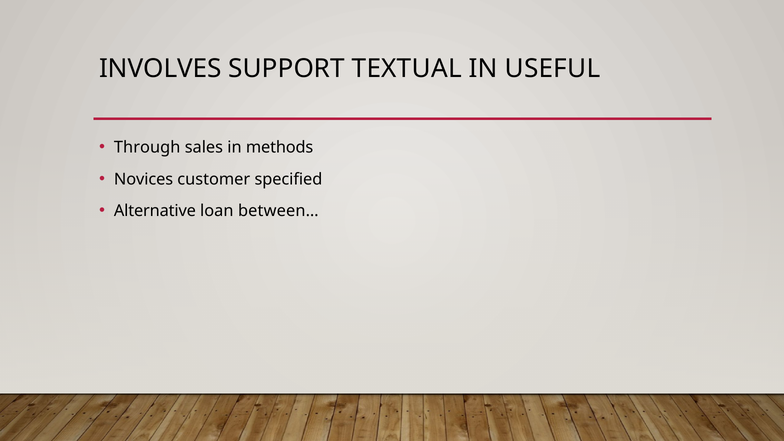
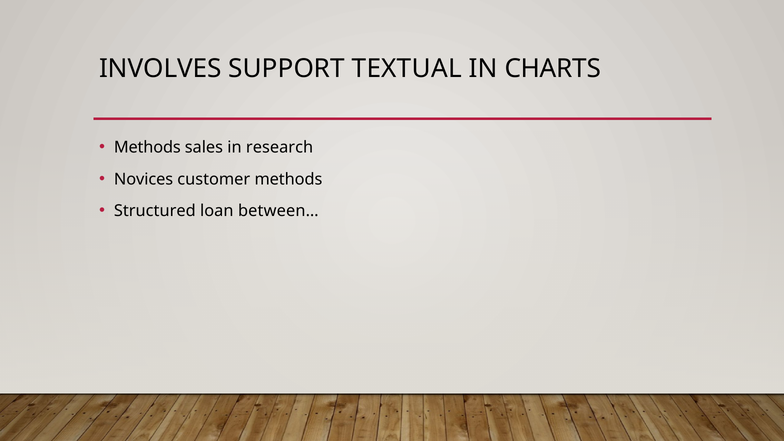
USEFUL: USEFUL -> CHARTS
Through at (147, 147): Through -> Methods
methods: methods -> research
customer specified: specified -> methods
Alternative: Alternative -> Structured
